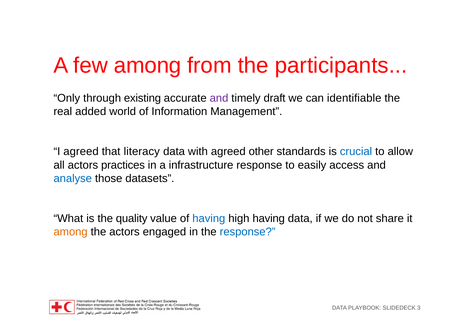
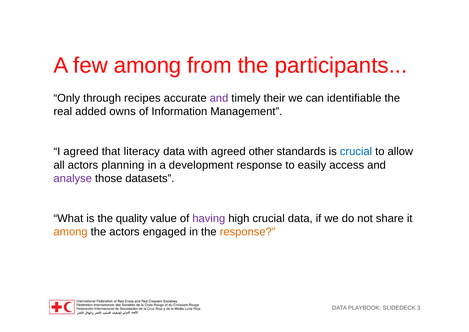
existing: existing -> recipes
draft: draft -> their
world: world -> owns
practices: practices -> planning
infrastructure: infrastructure -> development
analyse colour: blue -> purple
having at (209, 218) colour: blue -> purple
high having: having -> crucial
response at (248, 232) colour: blue -> orange
